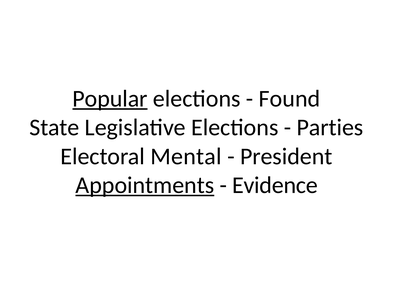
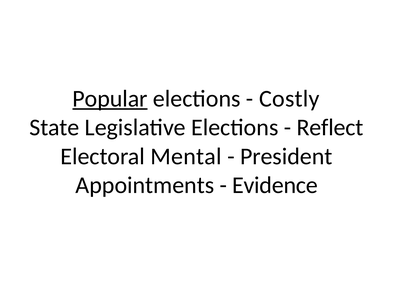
Found: Found -> Costly
Parties: Parties -> Reflect
Appointments underline: present -> none
